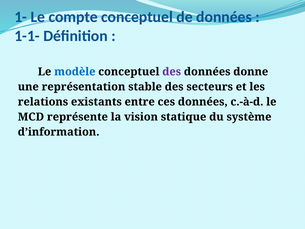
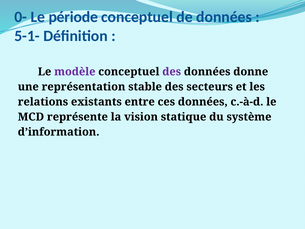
1-: 1- -> 0-
compte: compte -> période
1-1-: 1-1- -> 5-1-
modèle colour: blue -> purple
